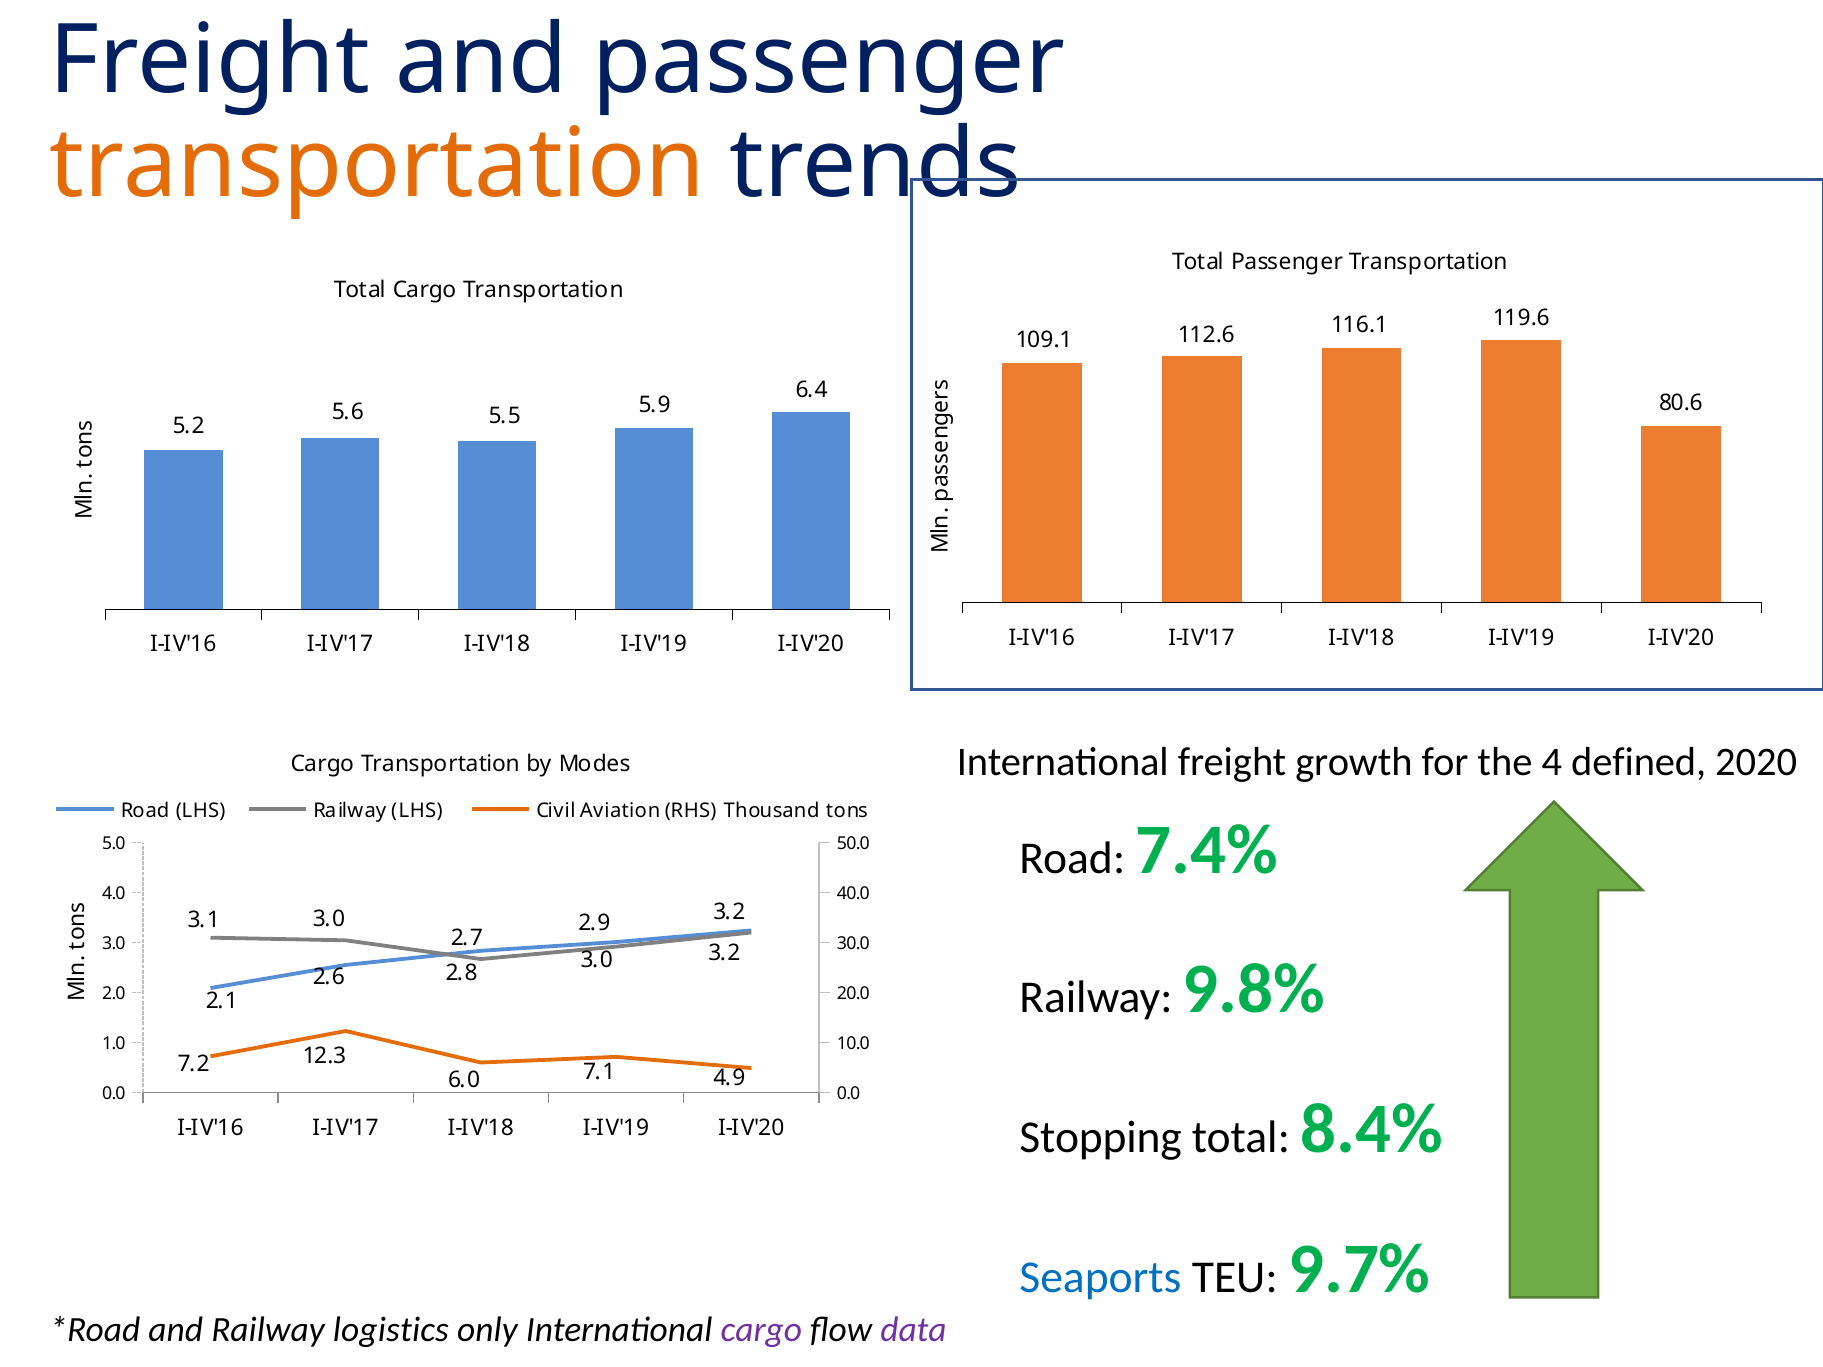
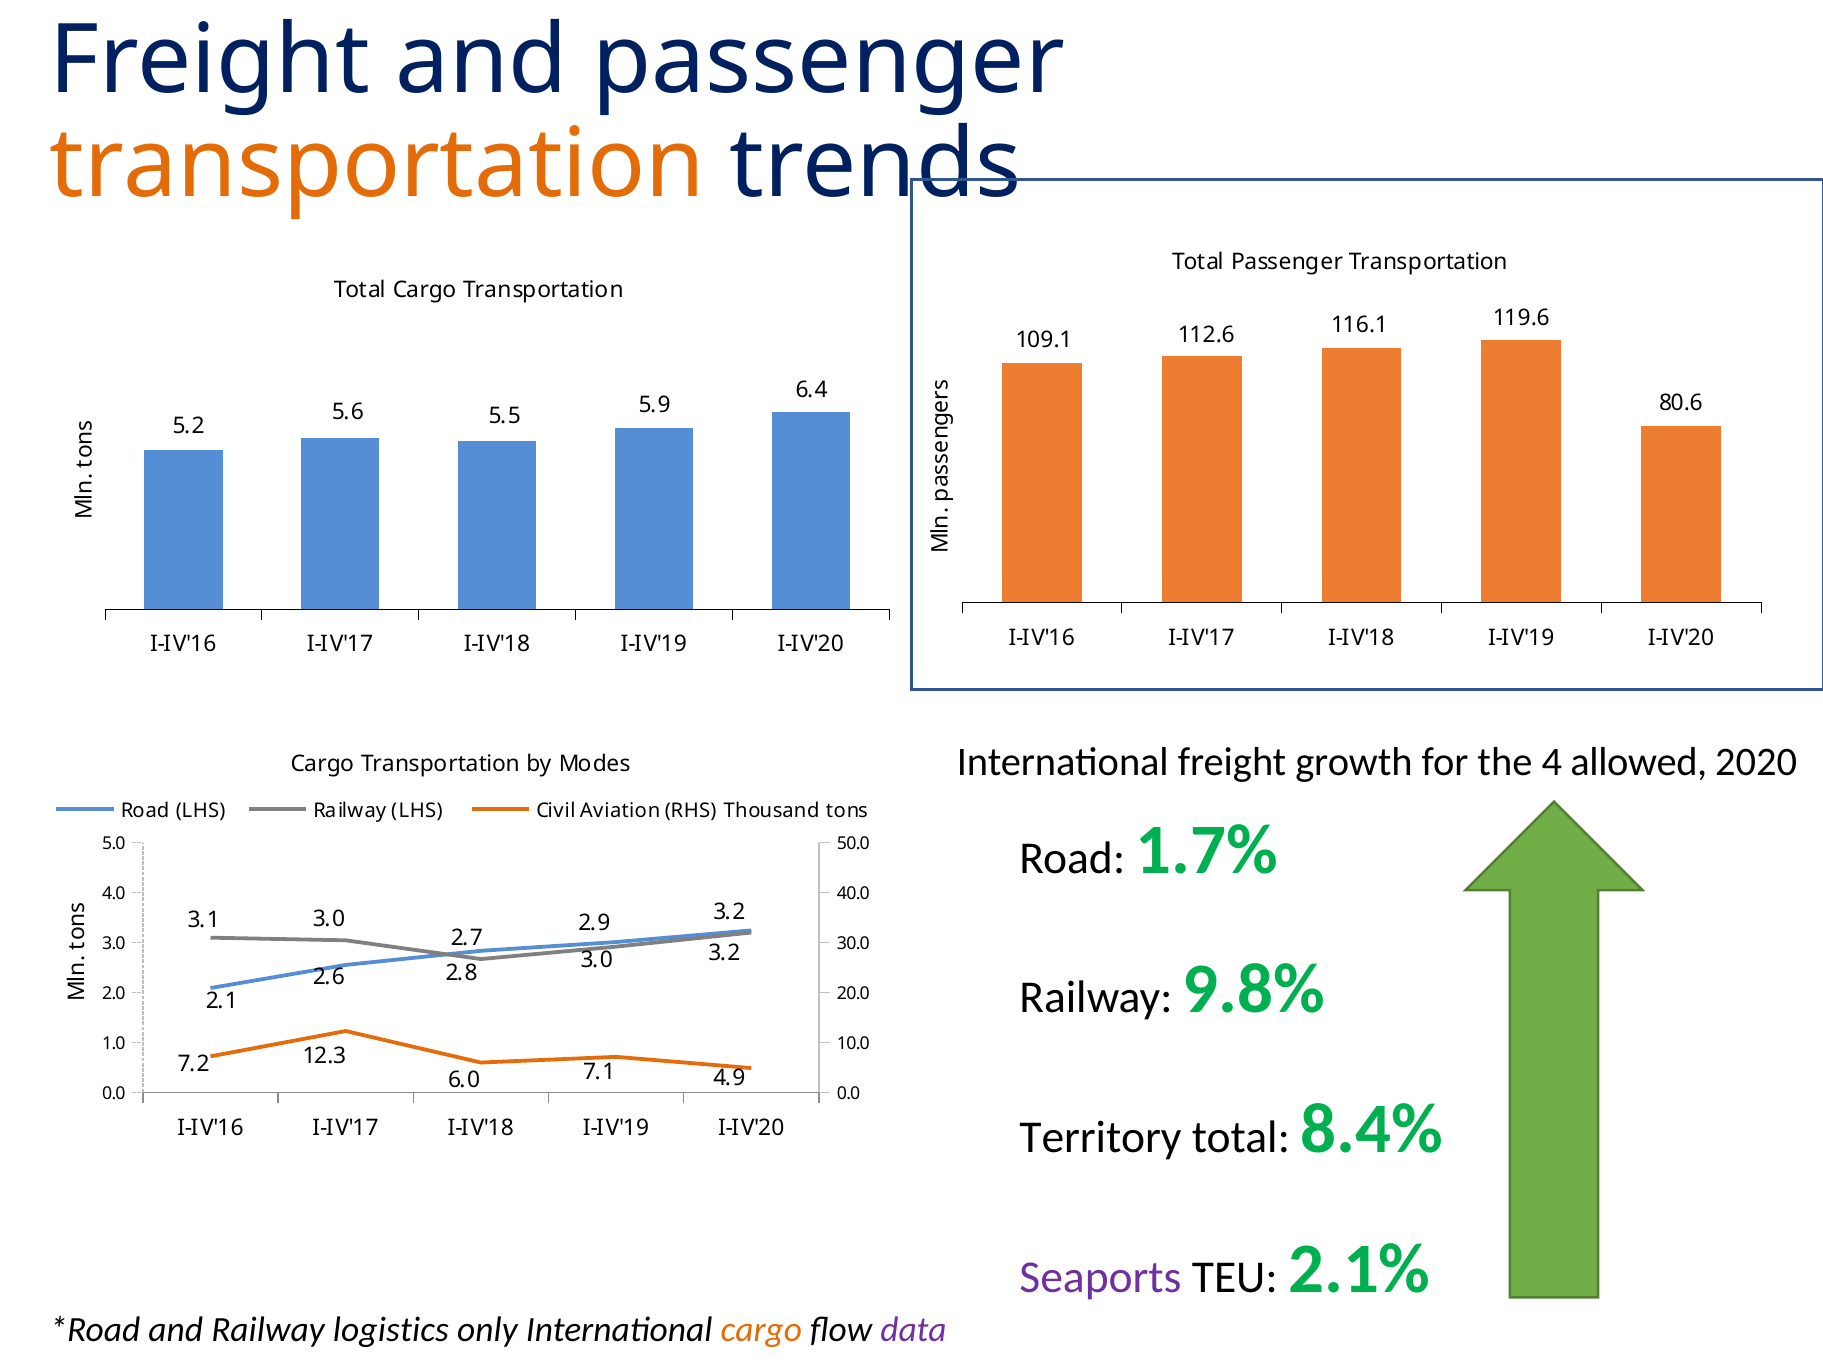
defined: defined -> allowed
7.4%: 7.4% -> 1.7%
Stopping: Stopping -> Territory
Seaports colour: blue -> purple
9.7%: 9.7% -> 2.1%
cargo at (761, 1330) colour: purple -> orange
